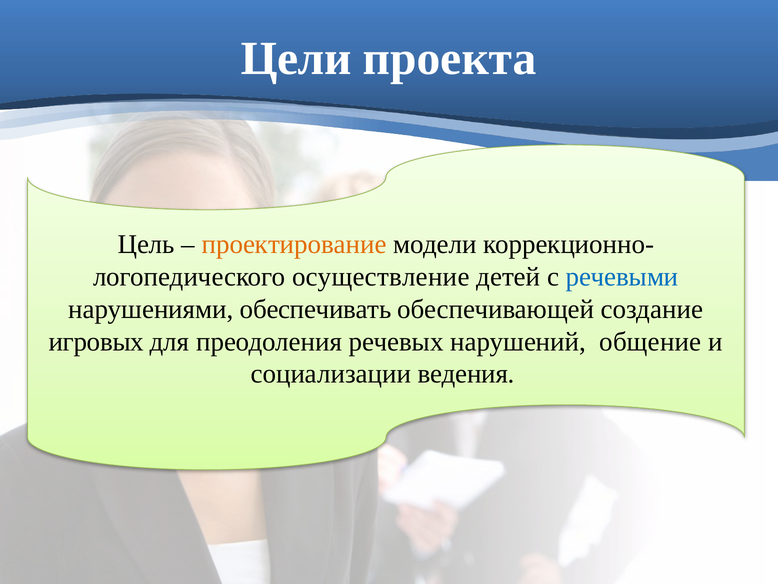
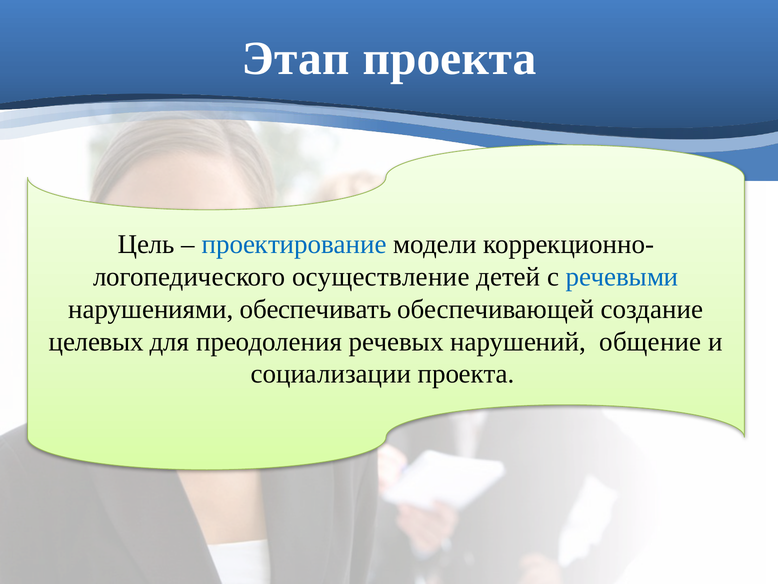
Цели: Цели -> Этап
проектирование colour: orange -> blue
игровых: игровых -> целевых
социализации ведения: ведения -> проекта
